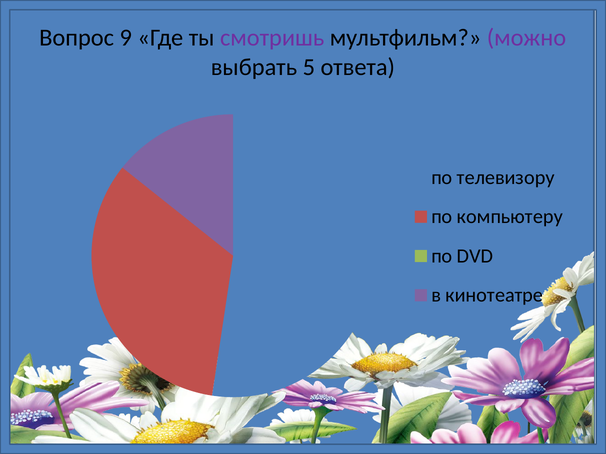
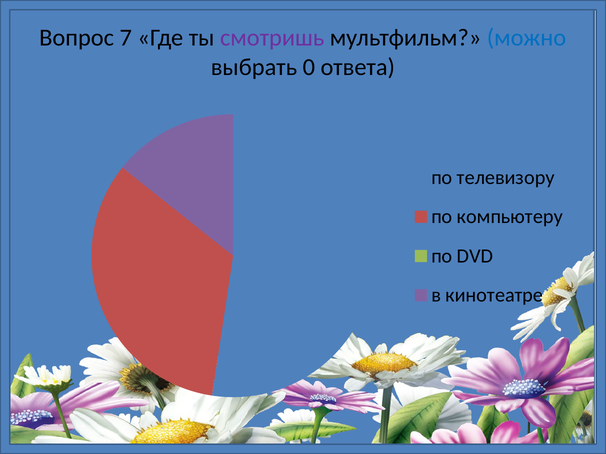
9: 9 -> 7
можно colour: purple -> blue
5: 5 -> 0
